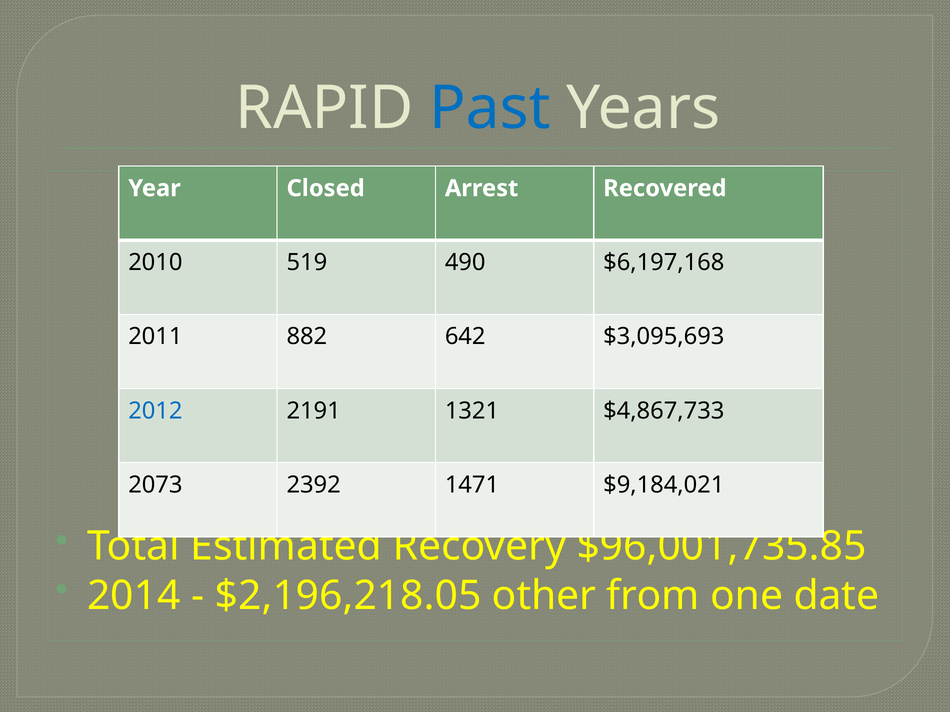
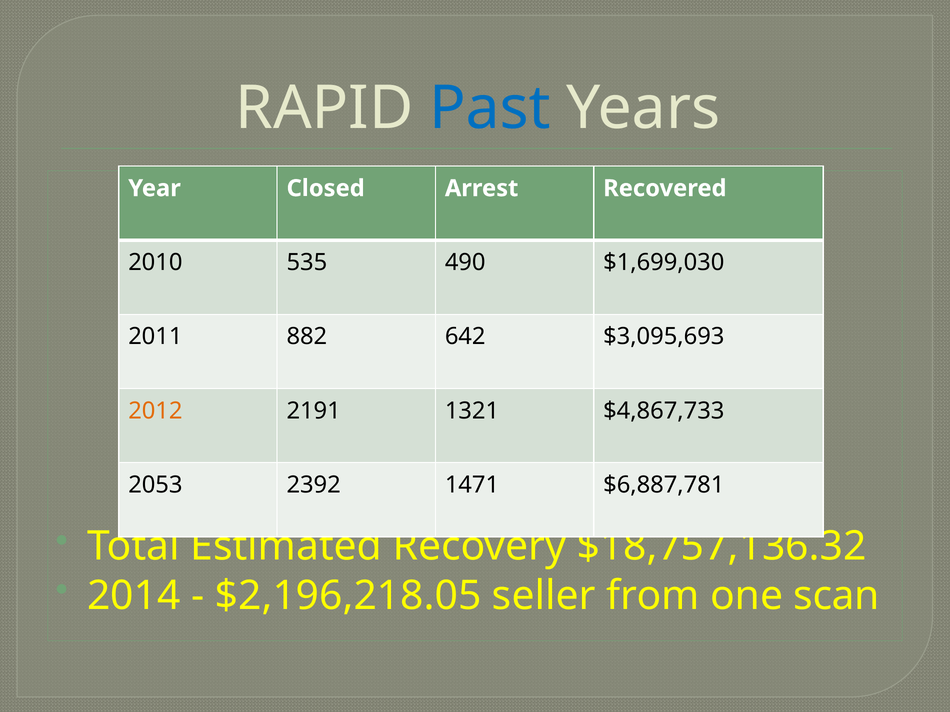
519: 519 -> 535
$6,197,168: $6,197,168 -> $1,699,030
2012 colour: blue -> orange
2073: 2073 -> 2053
$9,184,021: $9,184,021 -> $6,887,781
$96,001,735.85: $96,001,735.85 -> $18,757,136.32
other: other -> seller
date: date -> scan
